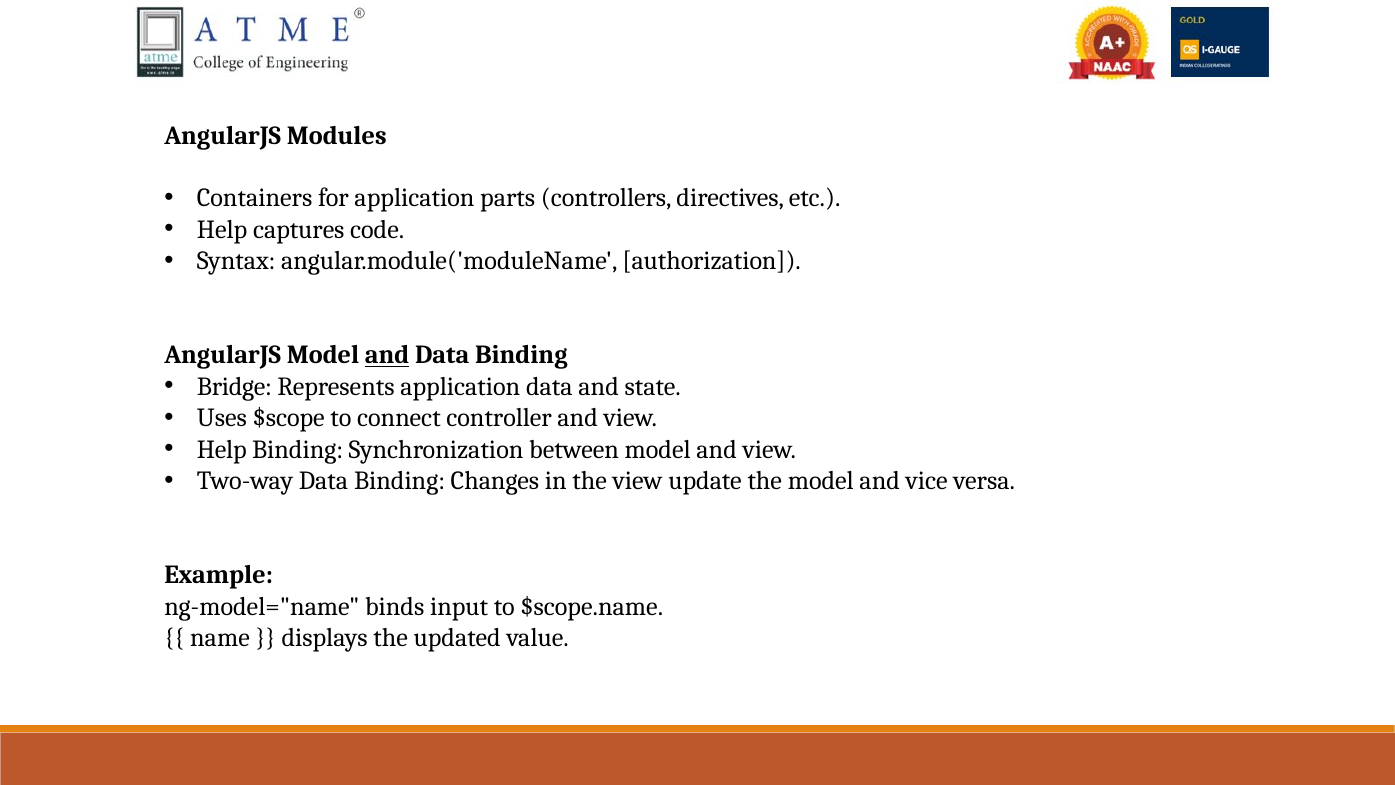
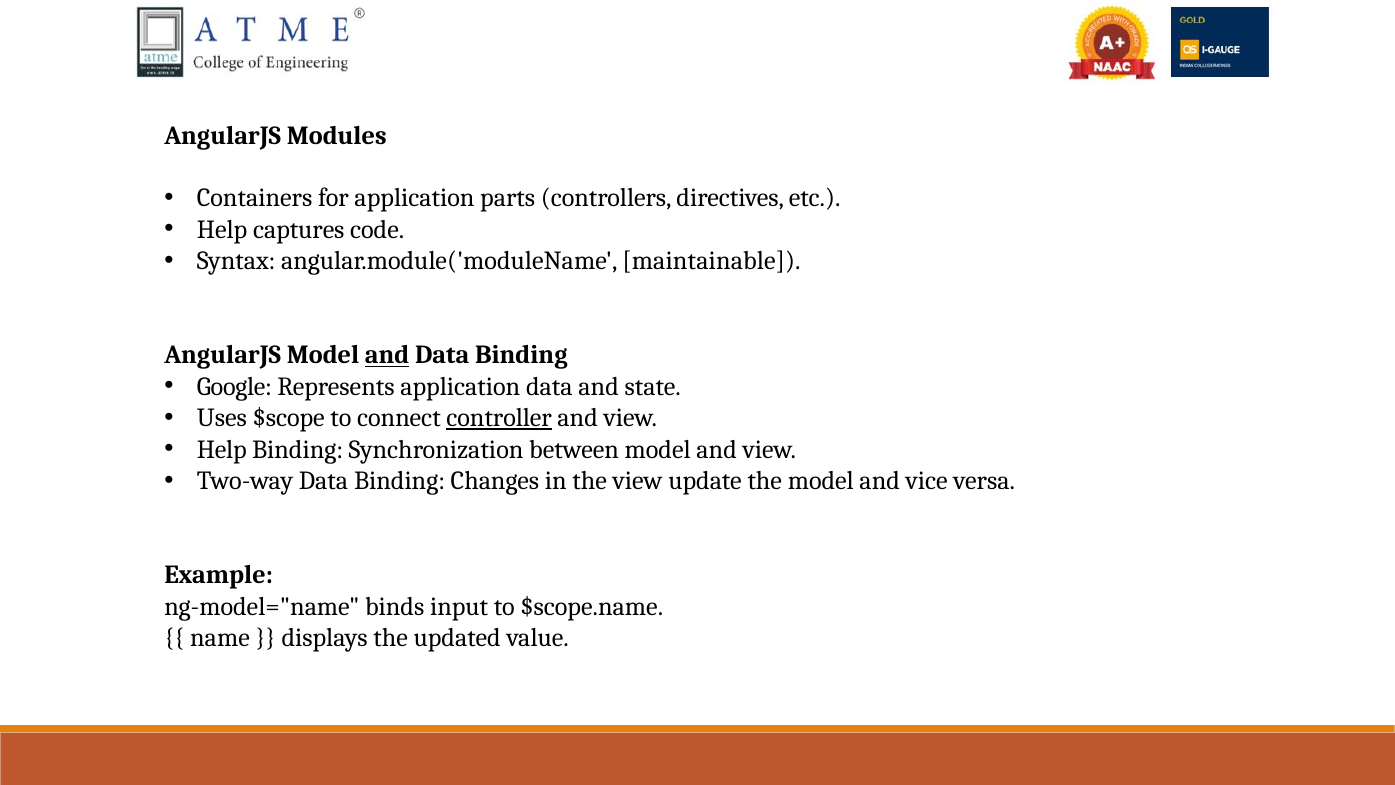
authorization: authorization -> maintainable
Bridge: Bridge -> Google
controller underline: none -> present
